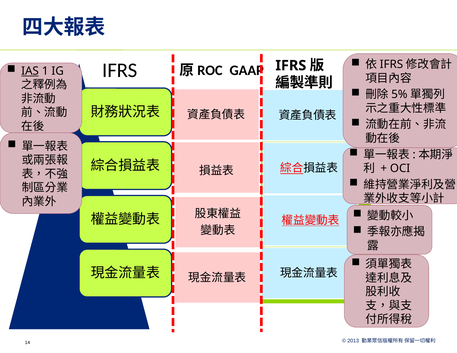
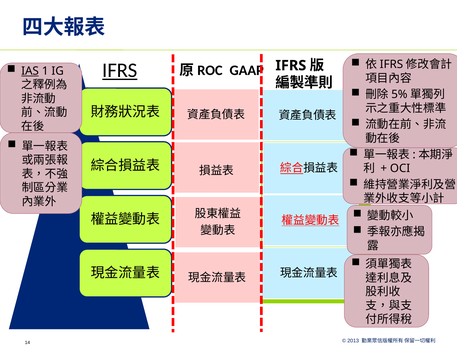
IFRS at (120, 70) underline: none -> present
